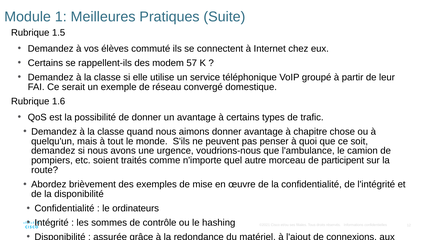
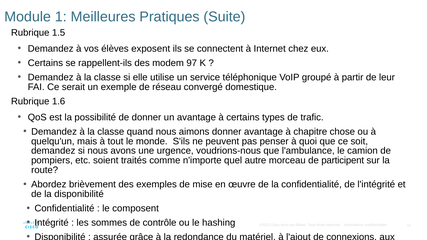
commuté: commuté -> exposent
57: 57 -> 97
ordinateurs: ordinateurs -> composent
